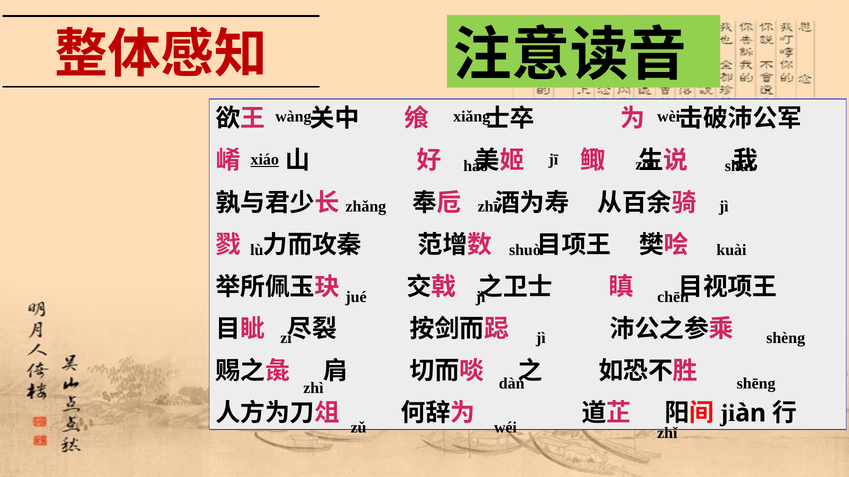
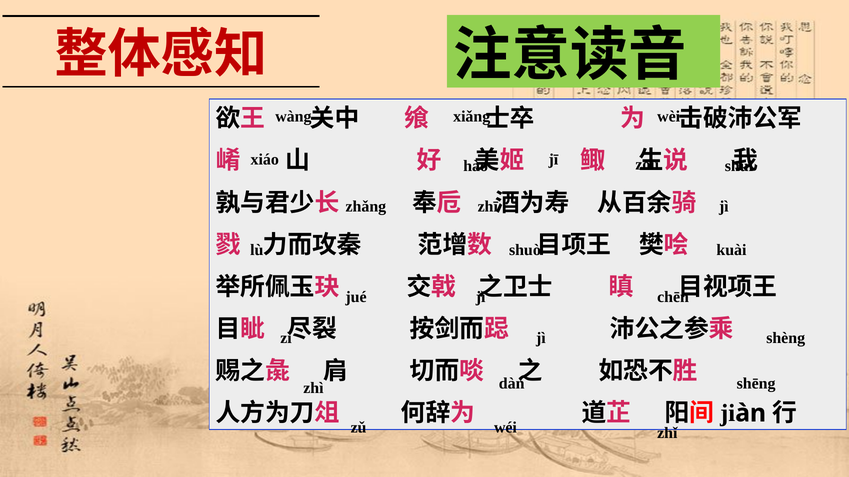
xiáo underline: present -> none
